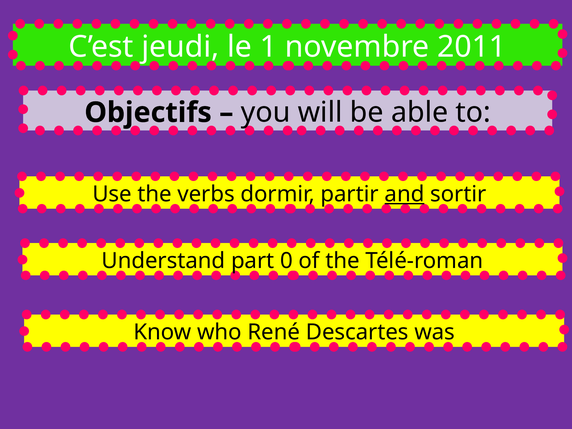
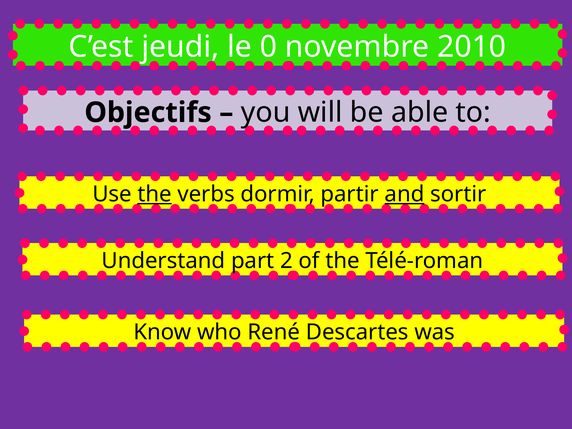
1: 1 -> 0
2011: 2011 -> 2010
the at (155, 194) underline: none -> present
0: 0 -> 2
